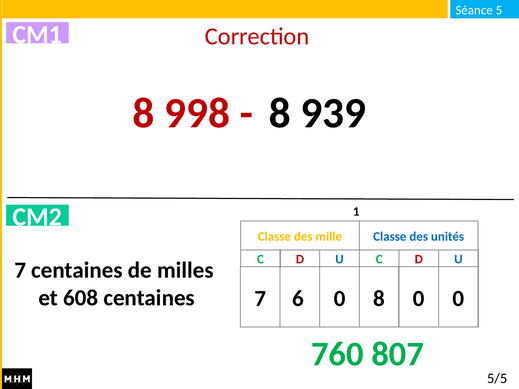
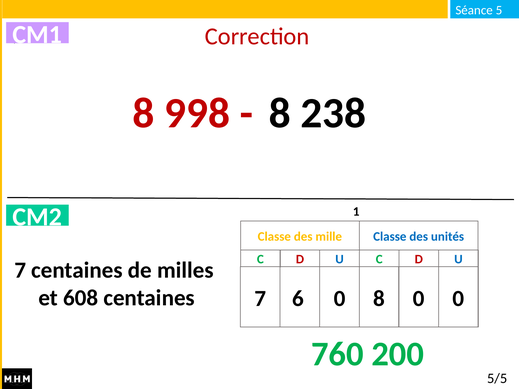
939: 939 -> 238
807: 807 -> 200
